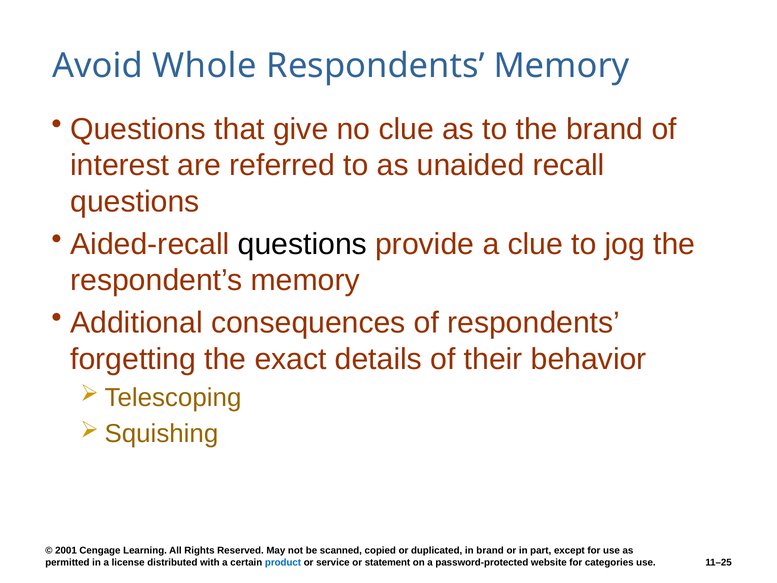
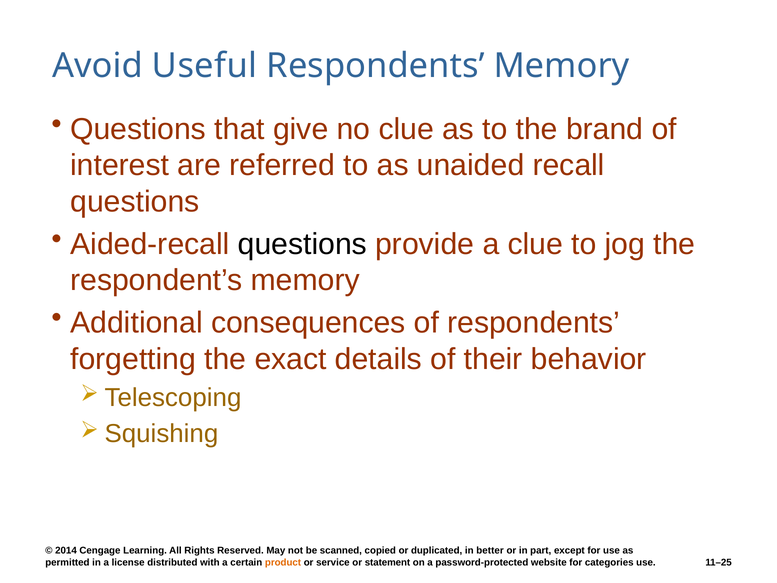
Whole: Whole -> Useful
2001: 2001 -> 2014
in brand: brand -> better
product colour: blue -> orange
